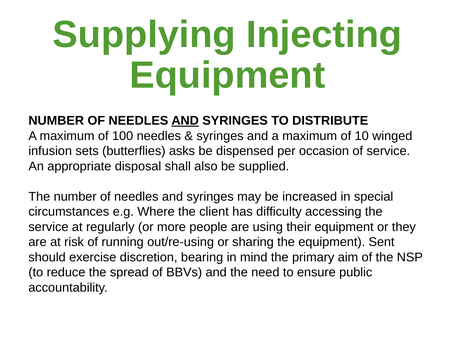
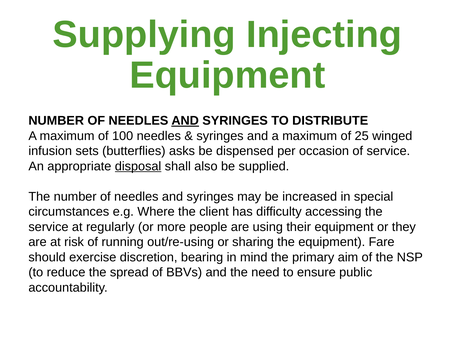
10: 10 -> 25
disposal underline: none -> present
Sent: Sent -> Fare
